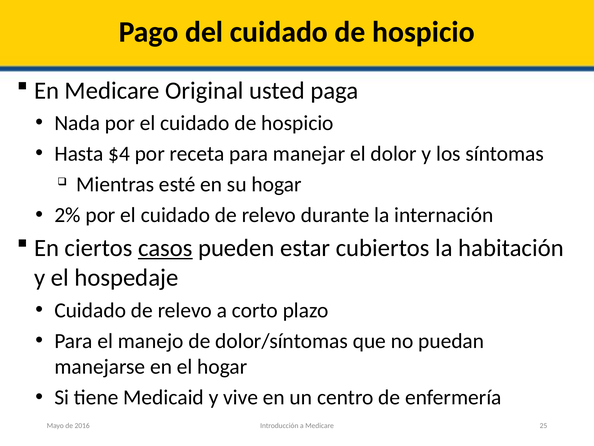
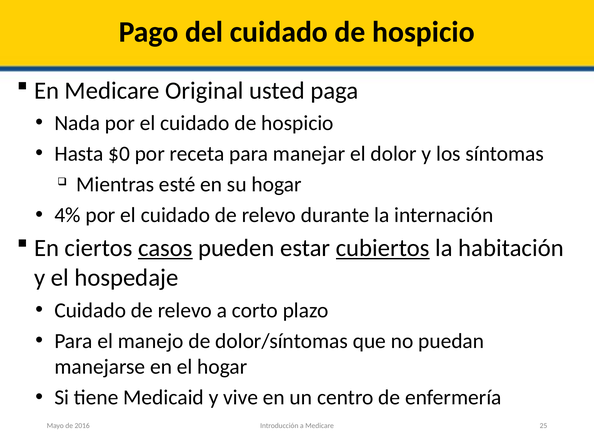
$4: $4 -> $0
2%: 2% -> 4%
cubiertos underline: none -> present
